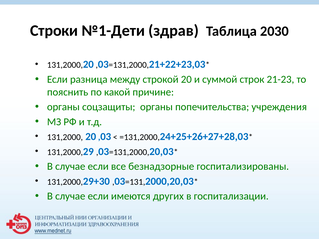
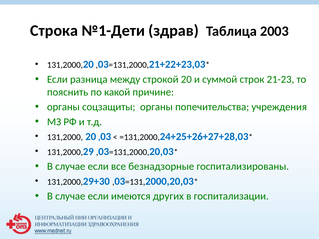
Строки: Строки -> Строка
2030: 2030 -> 2003
